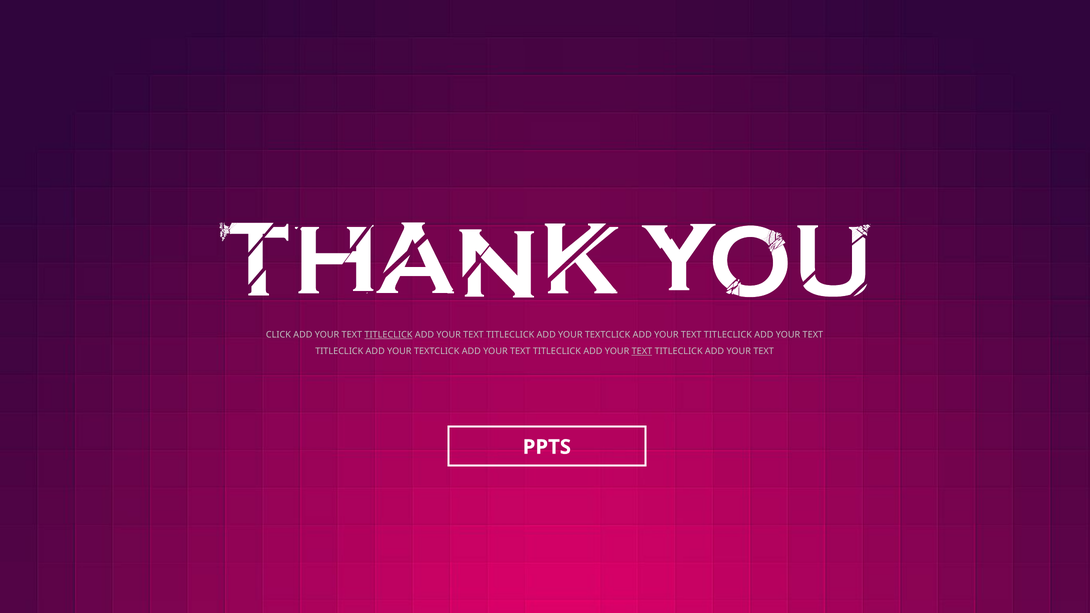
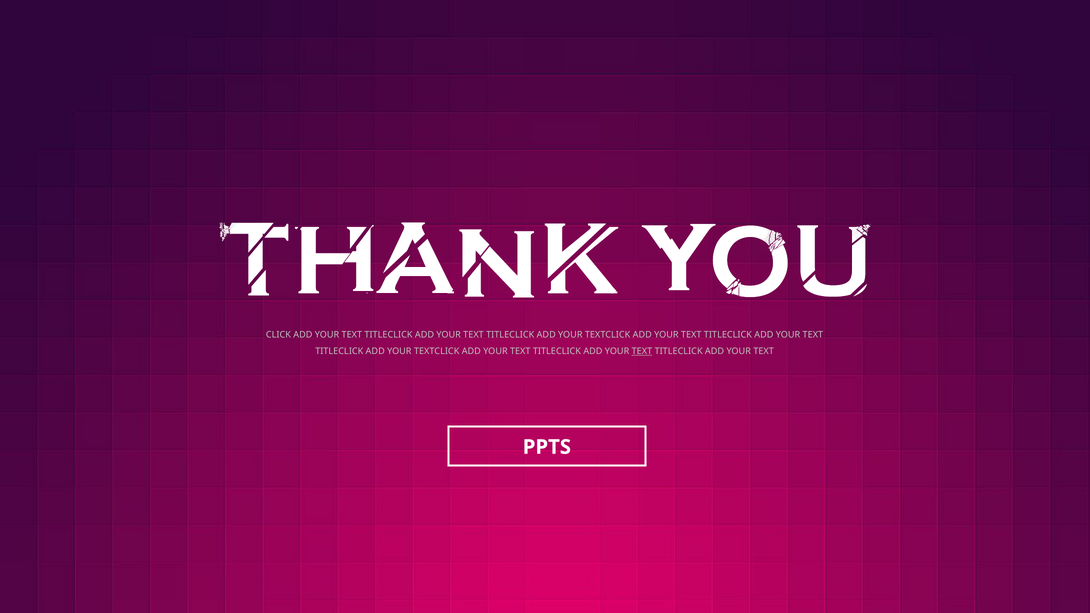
TITLECLICK at (388, 335) underline: present -> none
